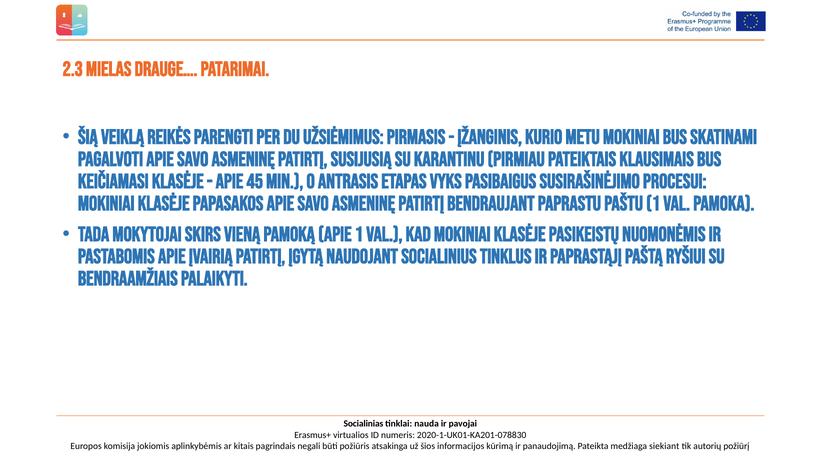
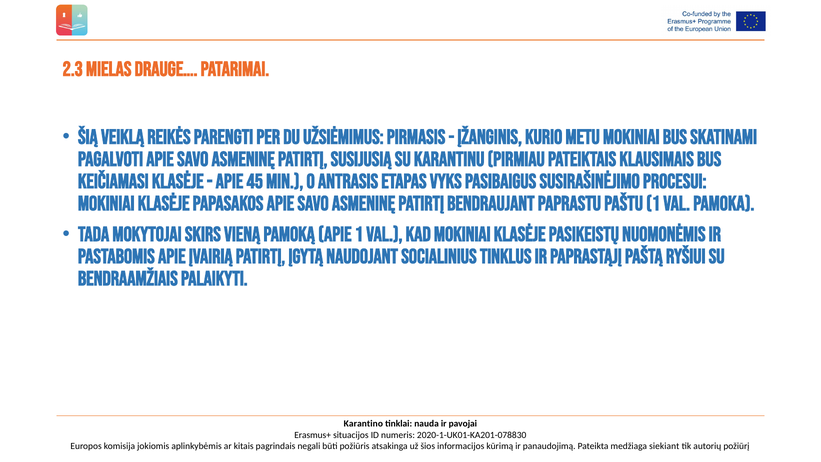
Socialinias: Socialinias -> Karantino
virtualios: virtualios -> situacijos
